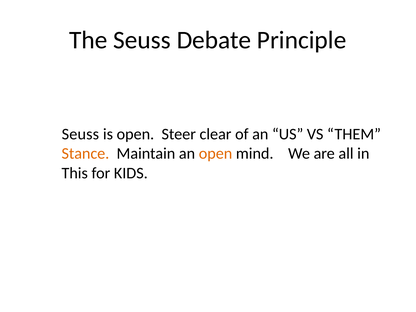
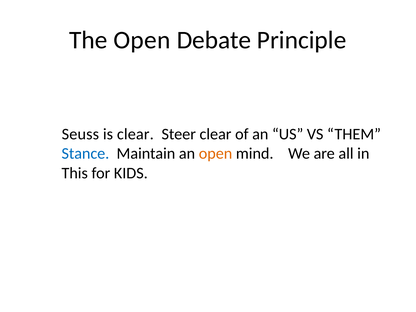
The Seuss: Seuss -> Open
is open: open -> clear
Stance colour: orange -> blue
